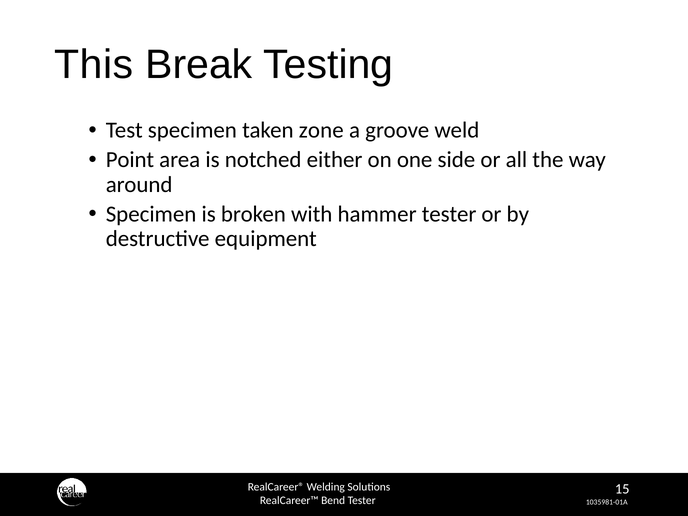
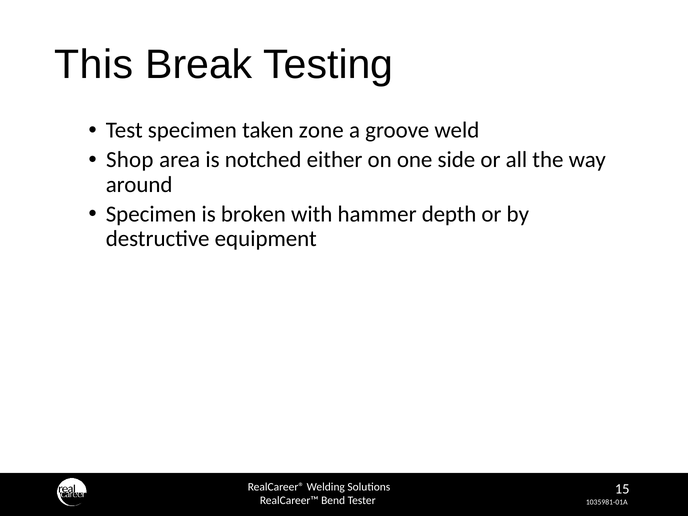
Point: Point -> Shop
hammer tester: tester -> depth
